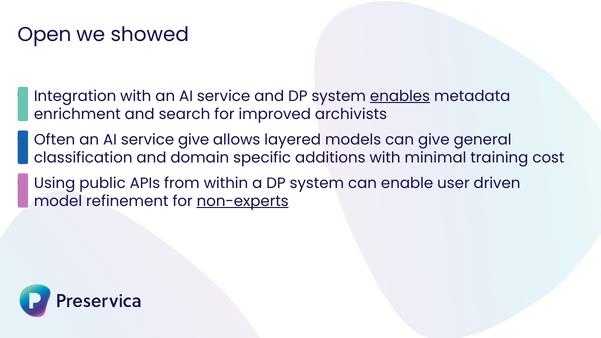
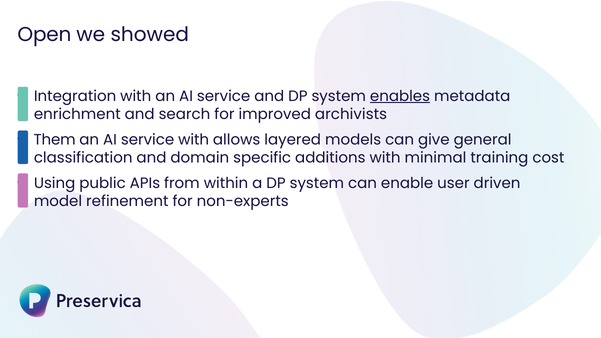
Often: Often -> Them
service give: give -> with
non-experts underline: present -> none
